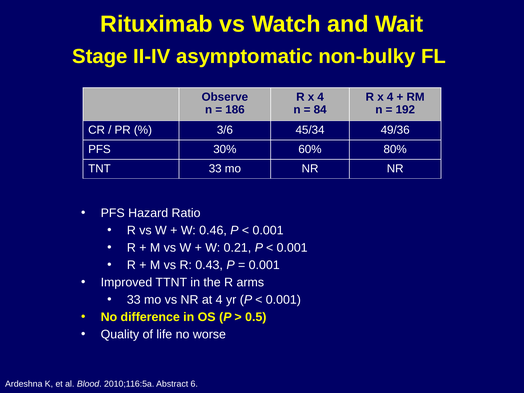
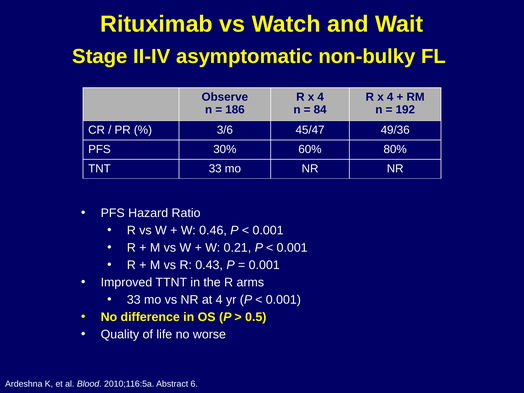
45/34: 45/34 -> 45/47
